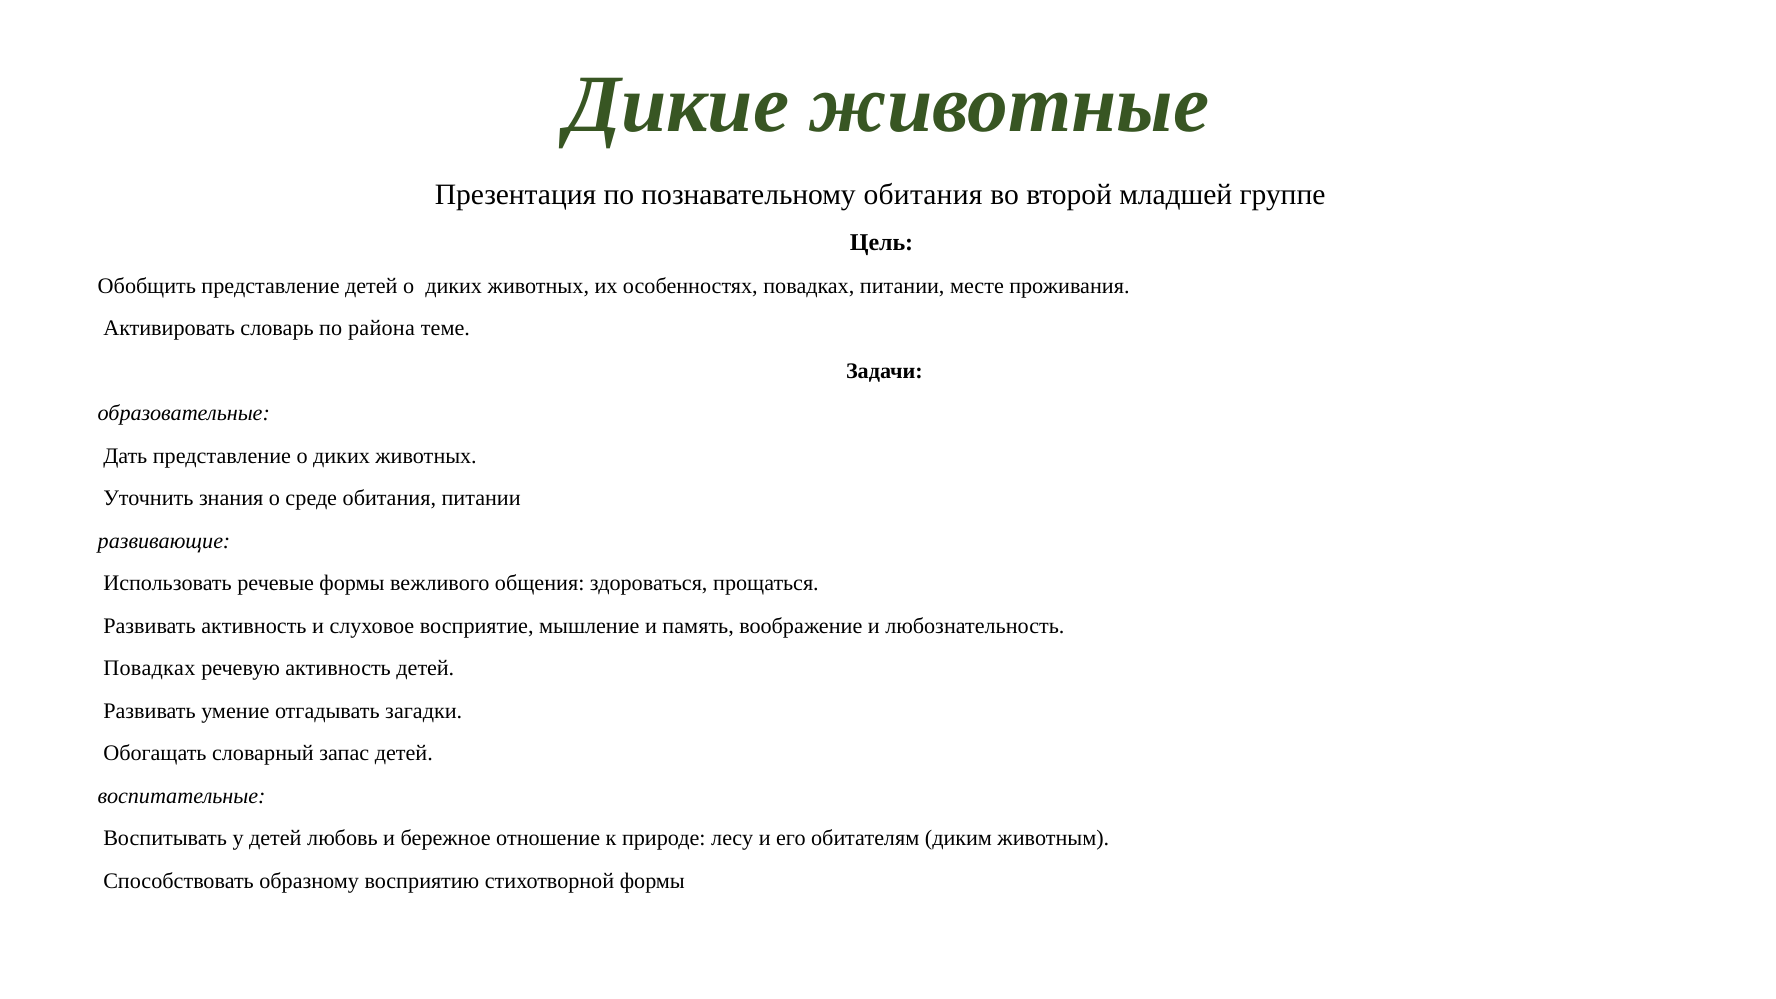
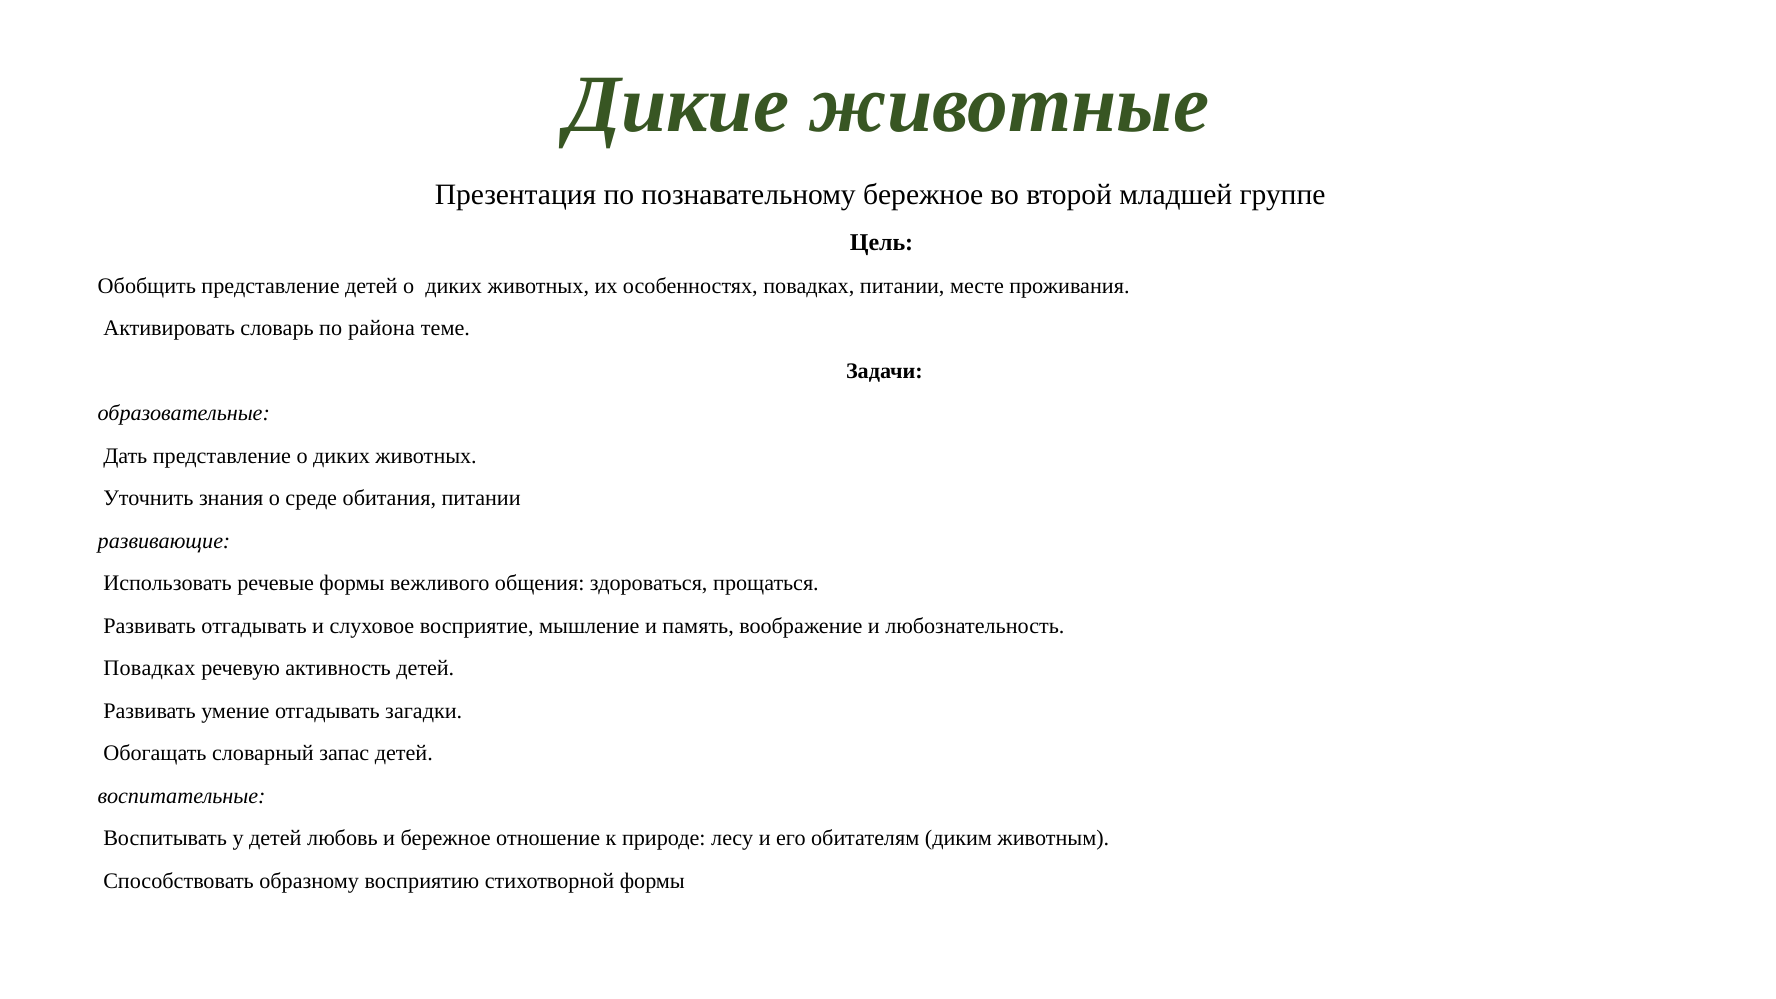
познавательному обитания: обитания -> бережное
Развивать активность: активность -> отгадывать
